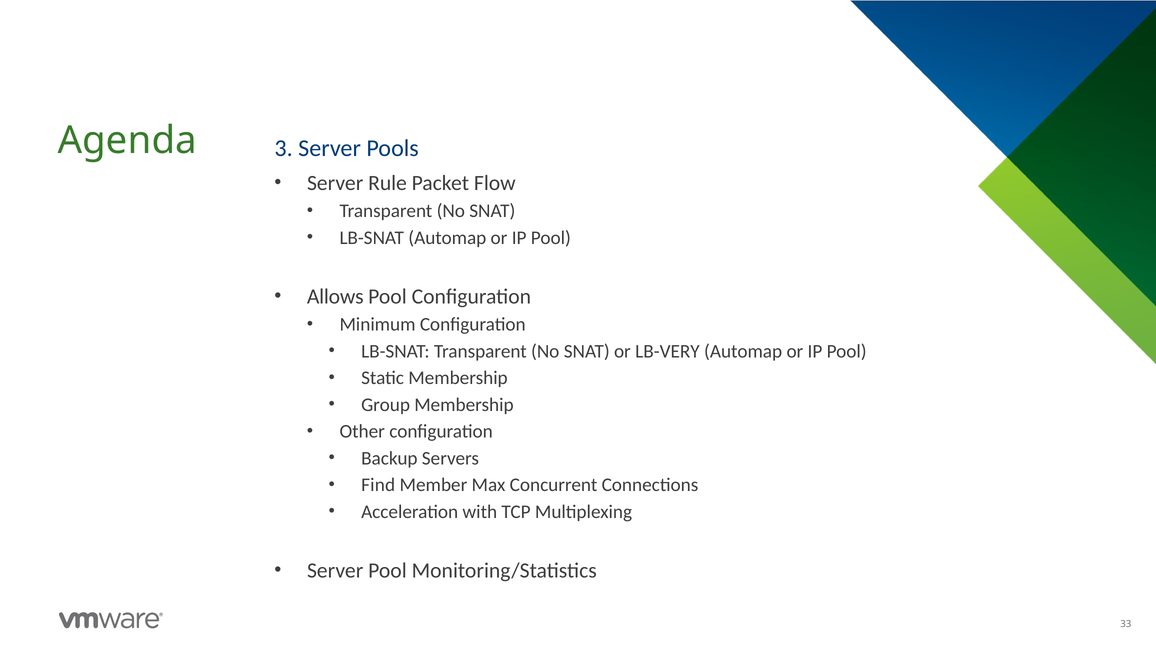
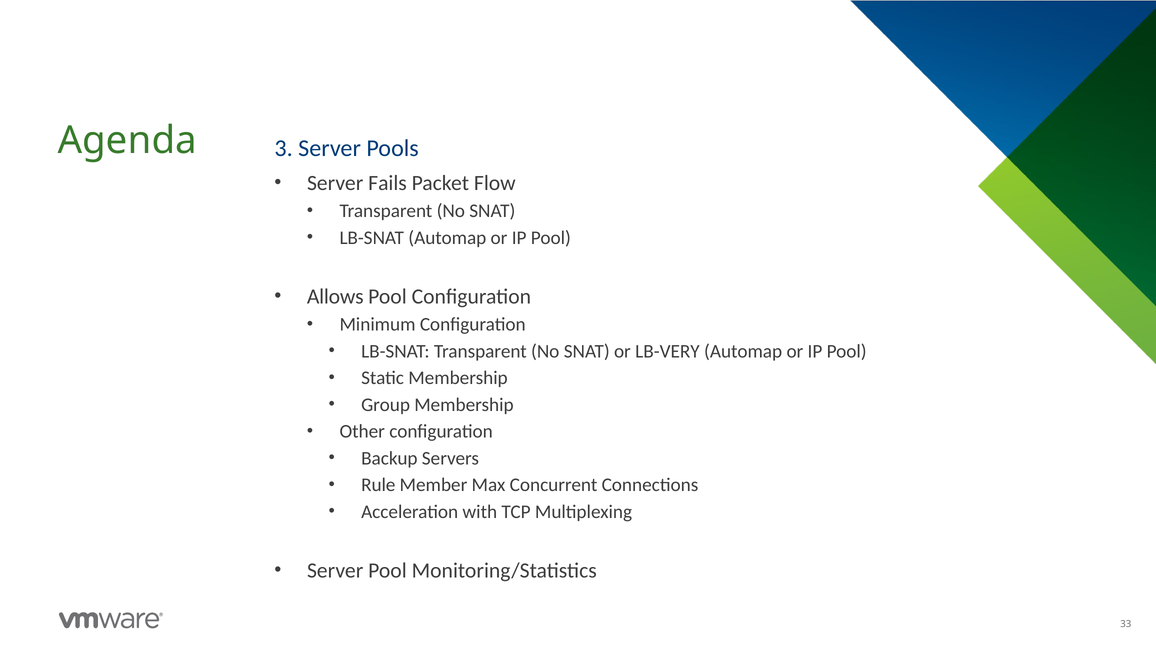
Rule: Rule -> Fails
Find: Find -> Rule
